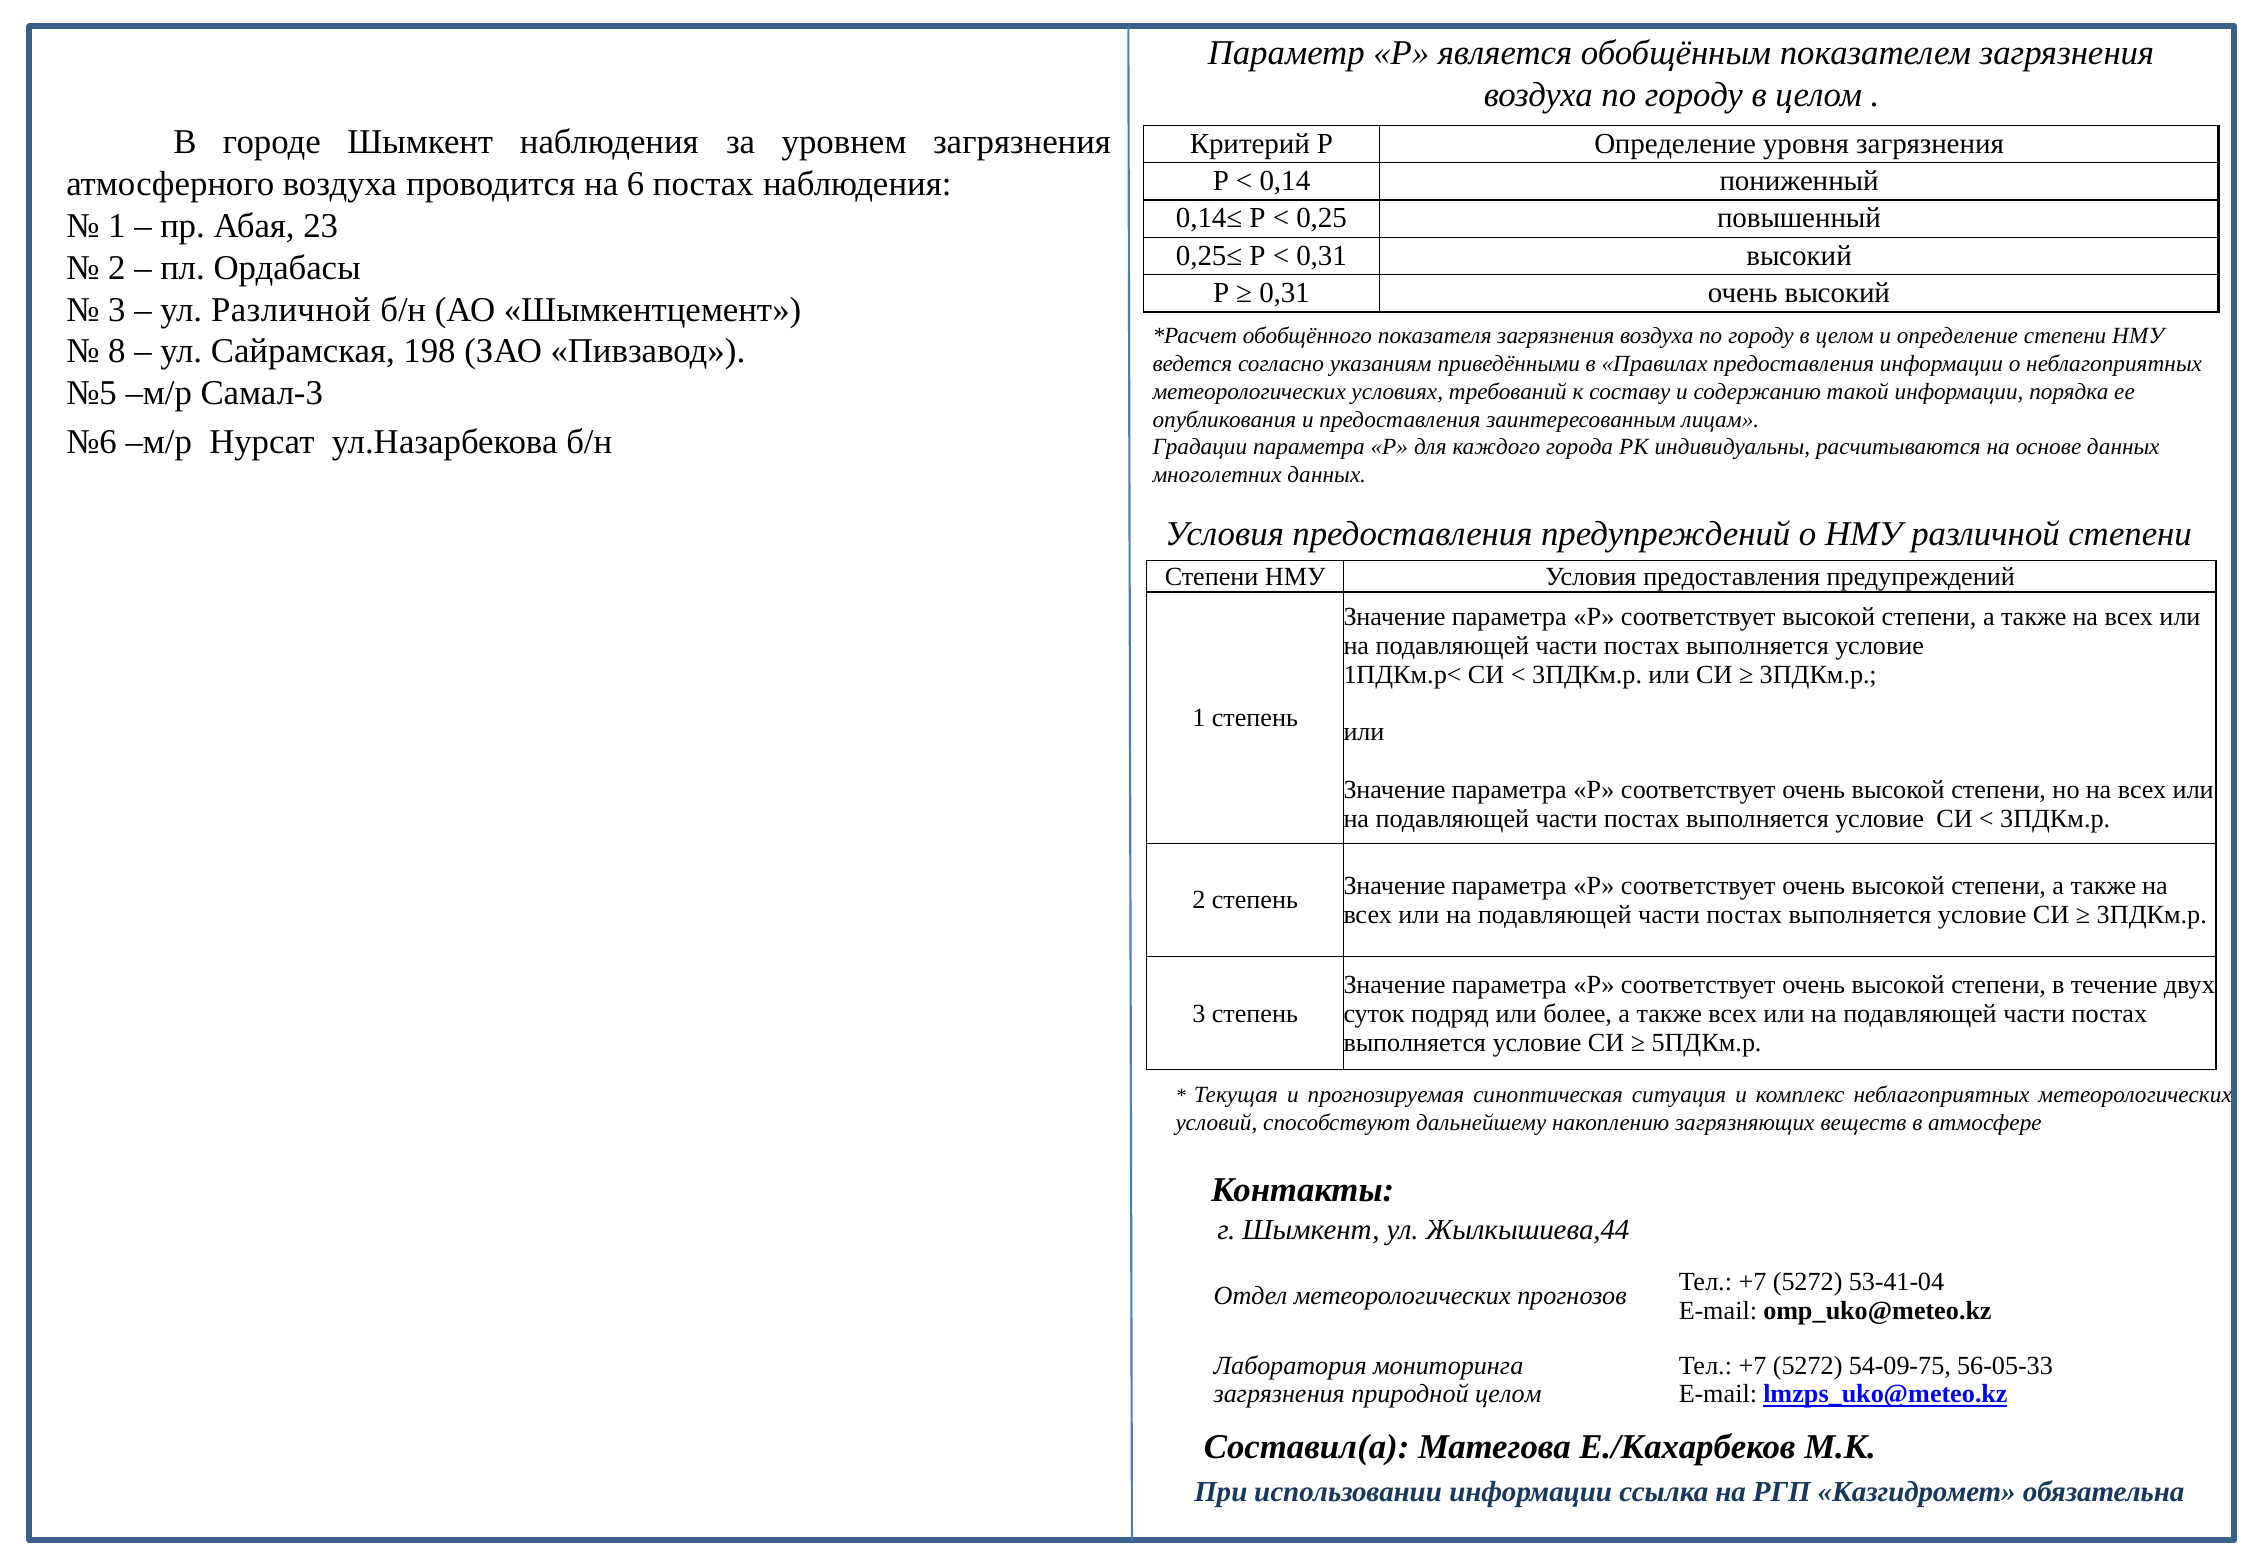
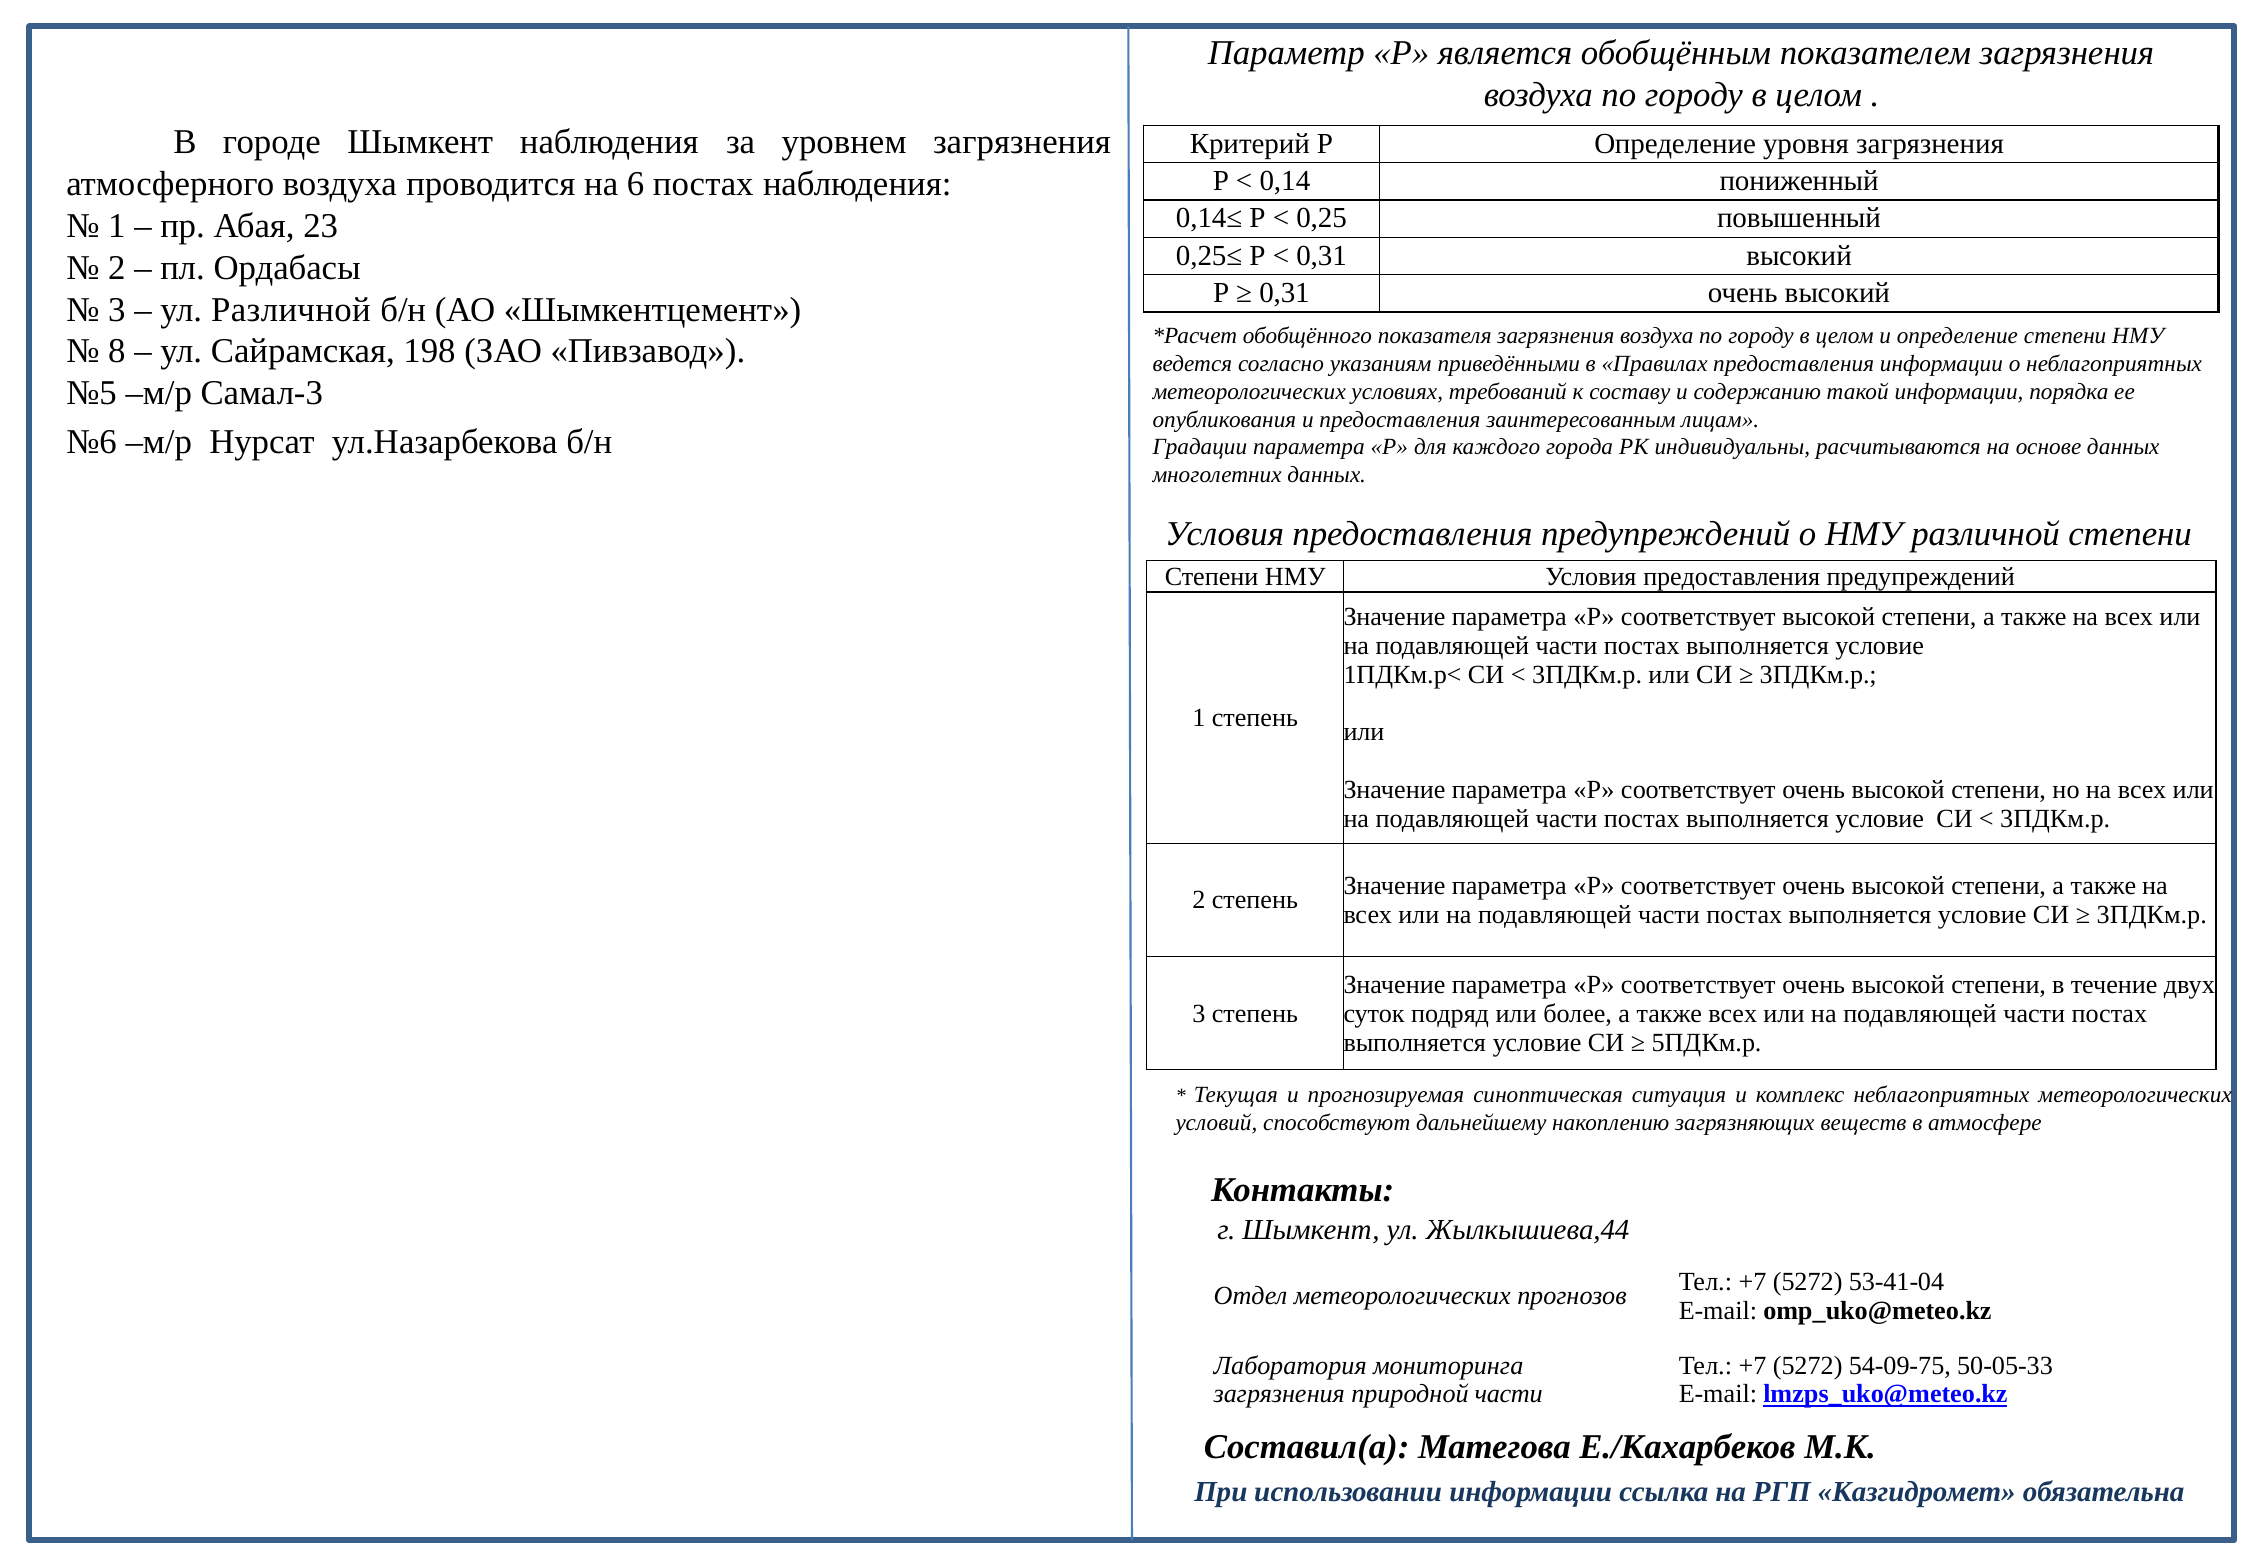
56-05-33: 56-05-33 -> 50-05-33
природной целом: целом -> части
